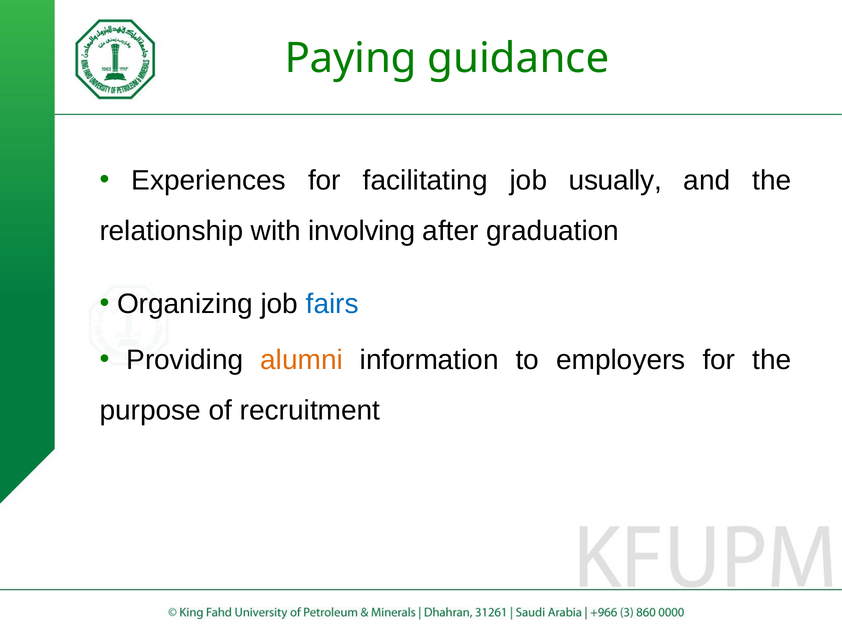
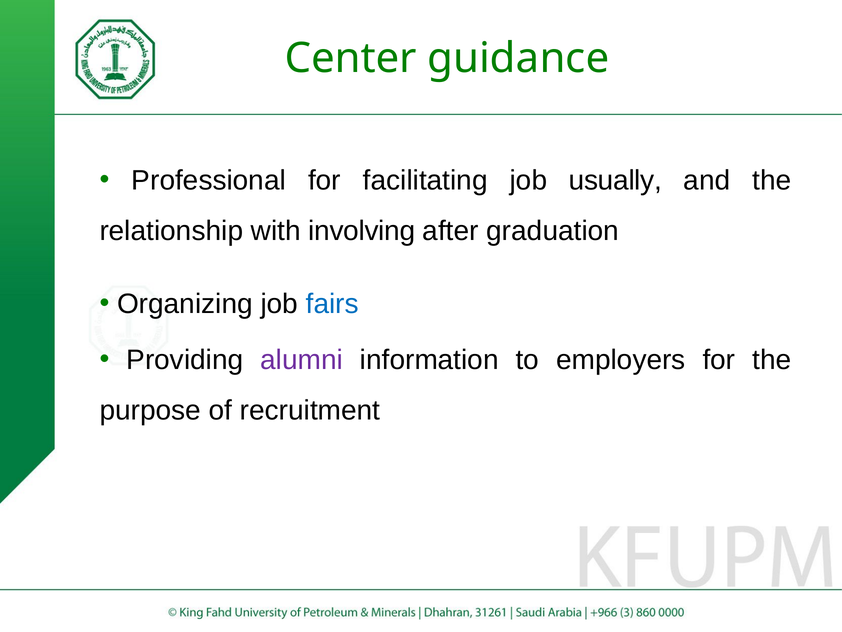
Paying: Paying -> Center
Experiences: Experiences -> Professional
alumni colour: orange -> purple
